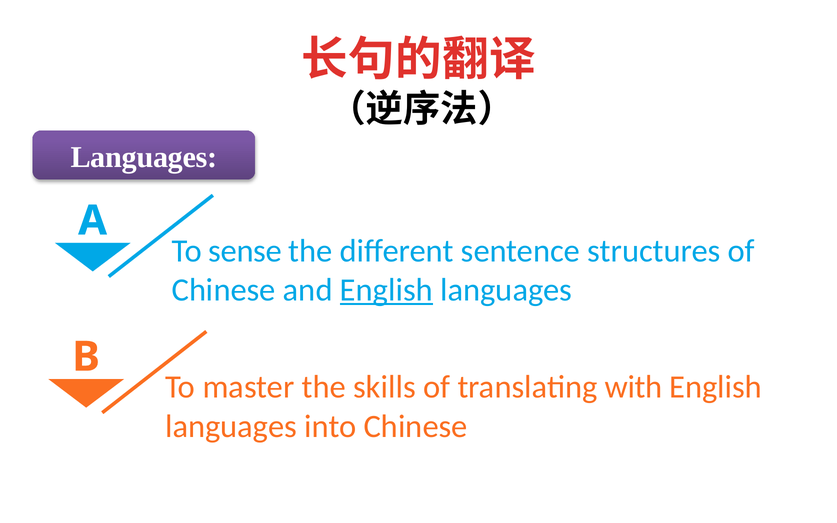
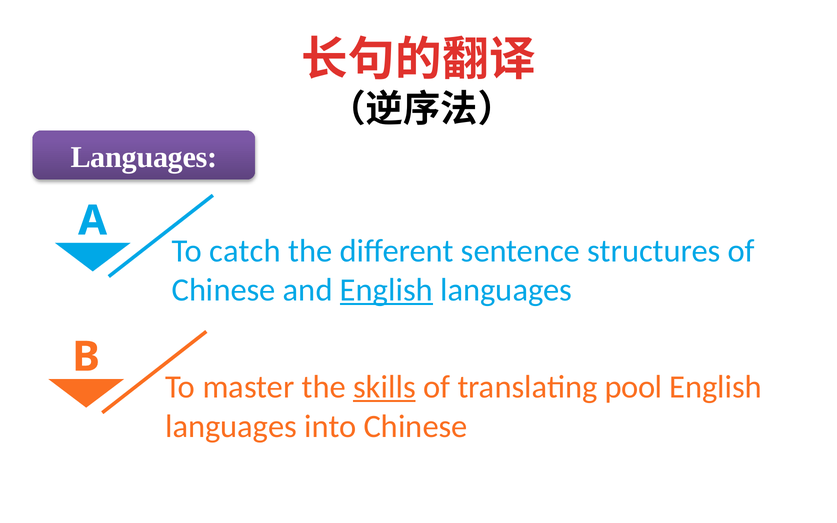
sense: sense -> catch
skills underline: none -> present
with: with -> pool
